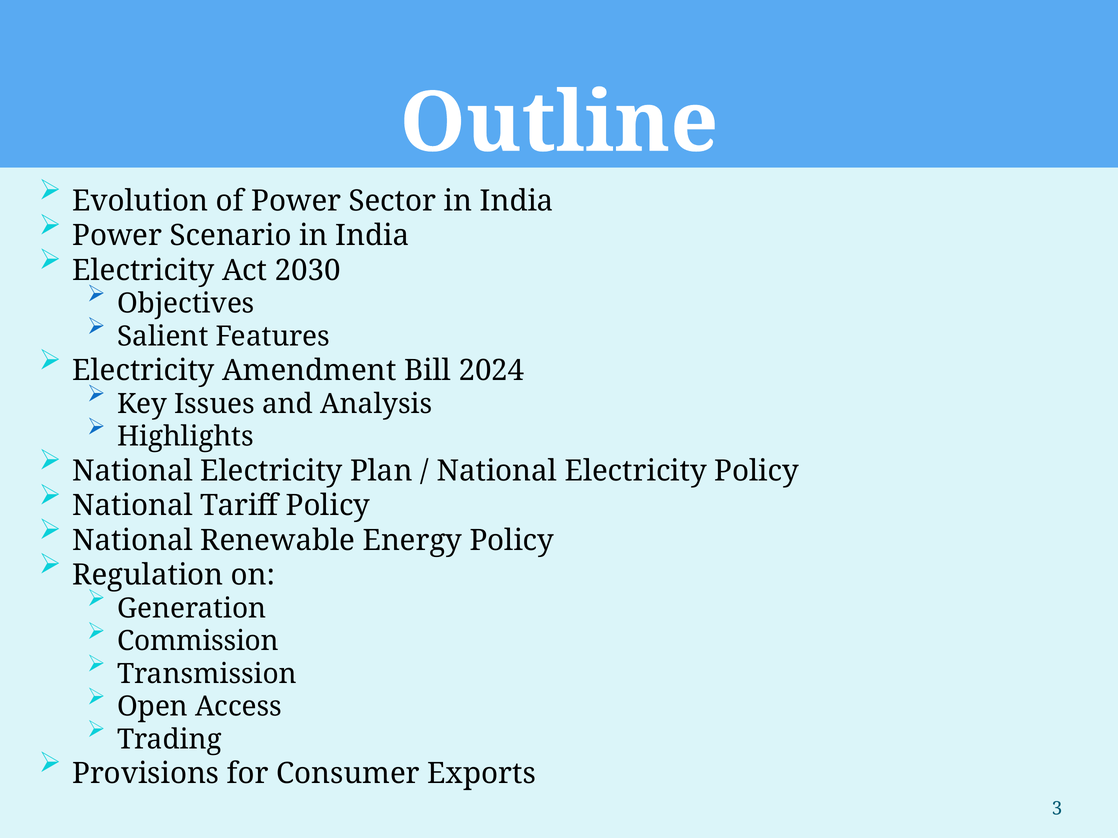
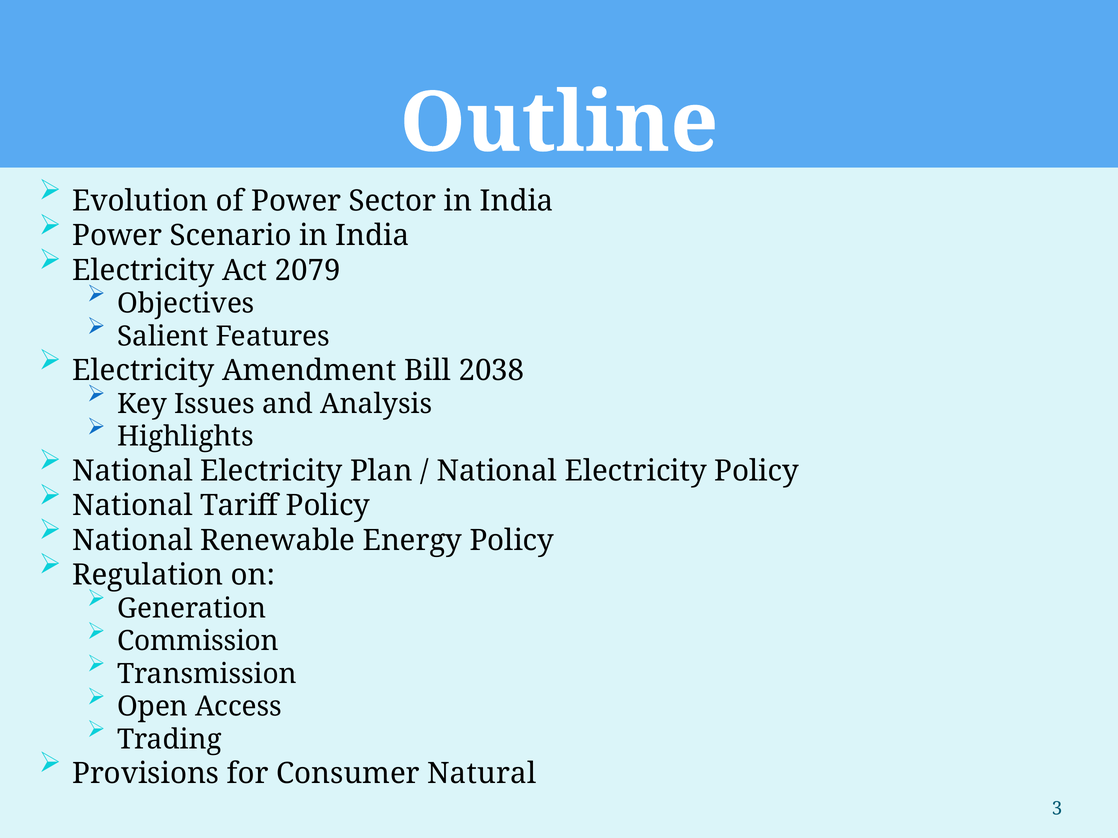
2030: 2030 -> 2079
2024: 2024 -> 2038
Exports: Exports -> Natural
